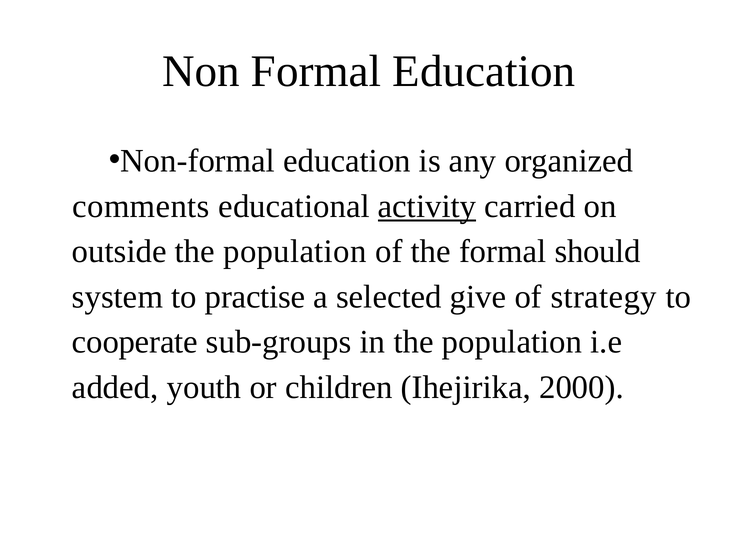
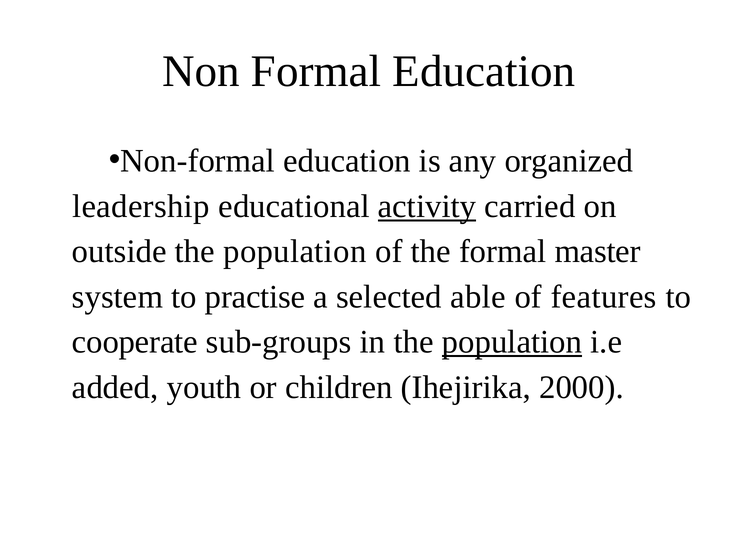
comments: comments -> leadership
should: should -> master
give: give -> able
strategy: strategy -> features
population at (512, 342) underline: none -> present
